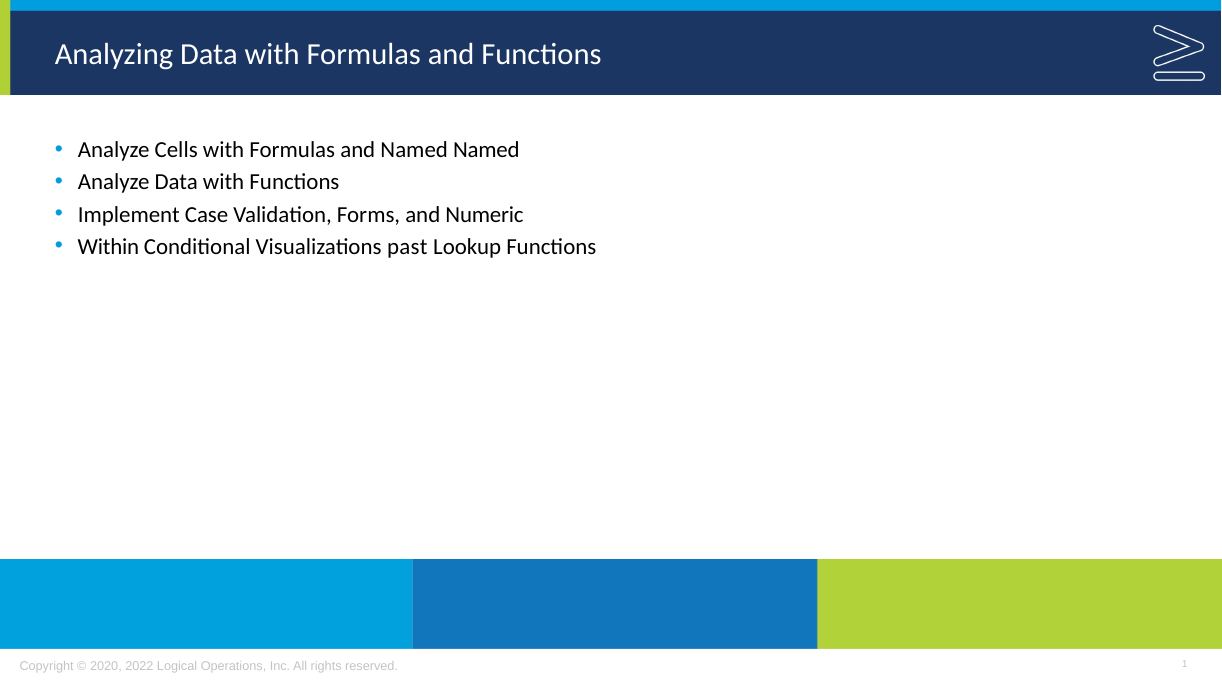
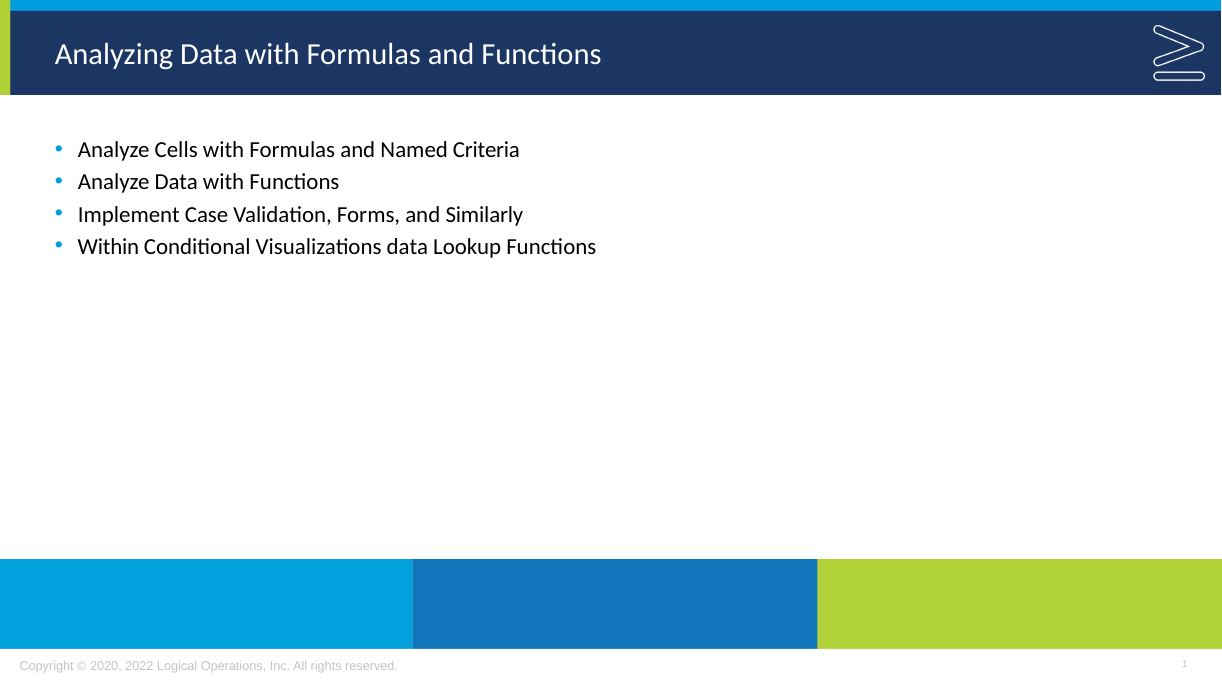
Named Named: Named -> Criteria
Numeric: Numeric -> Similarly
Visualizations past: past -> data
